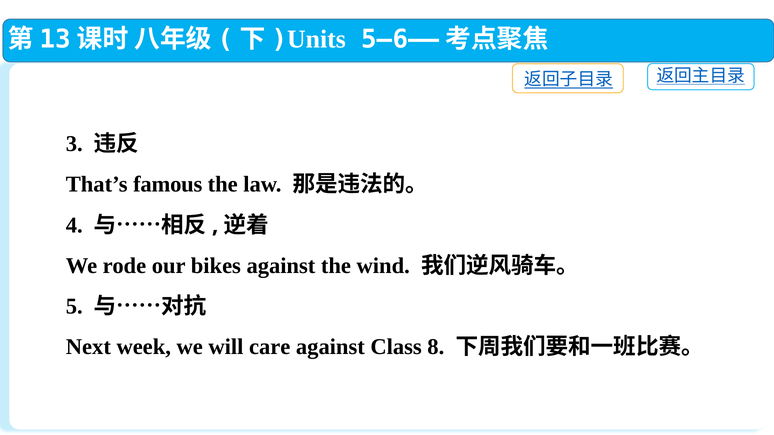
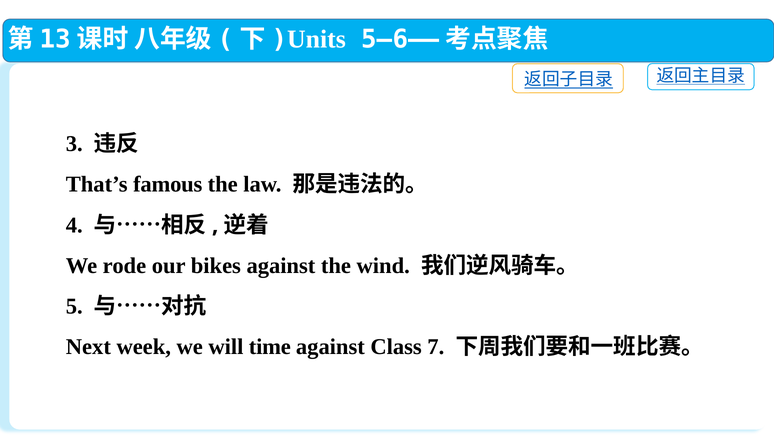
care: care -> time
8: 8 -> 7
